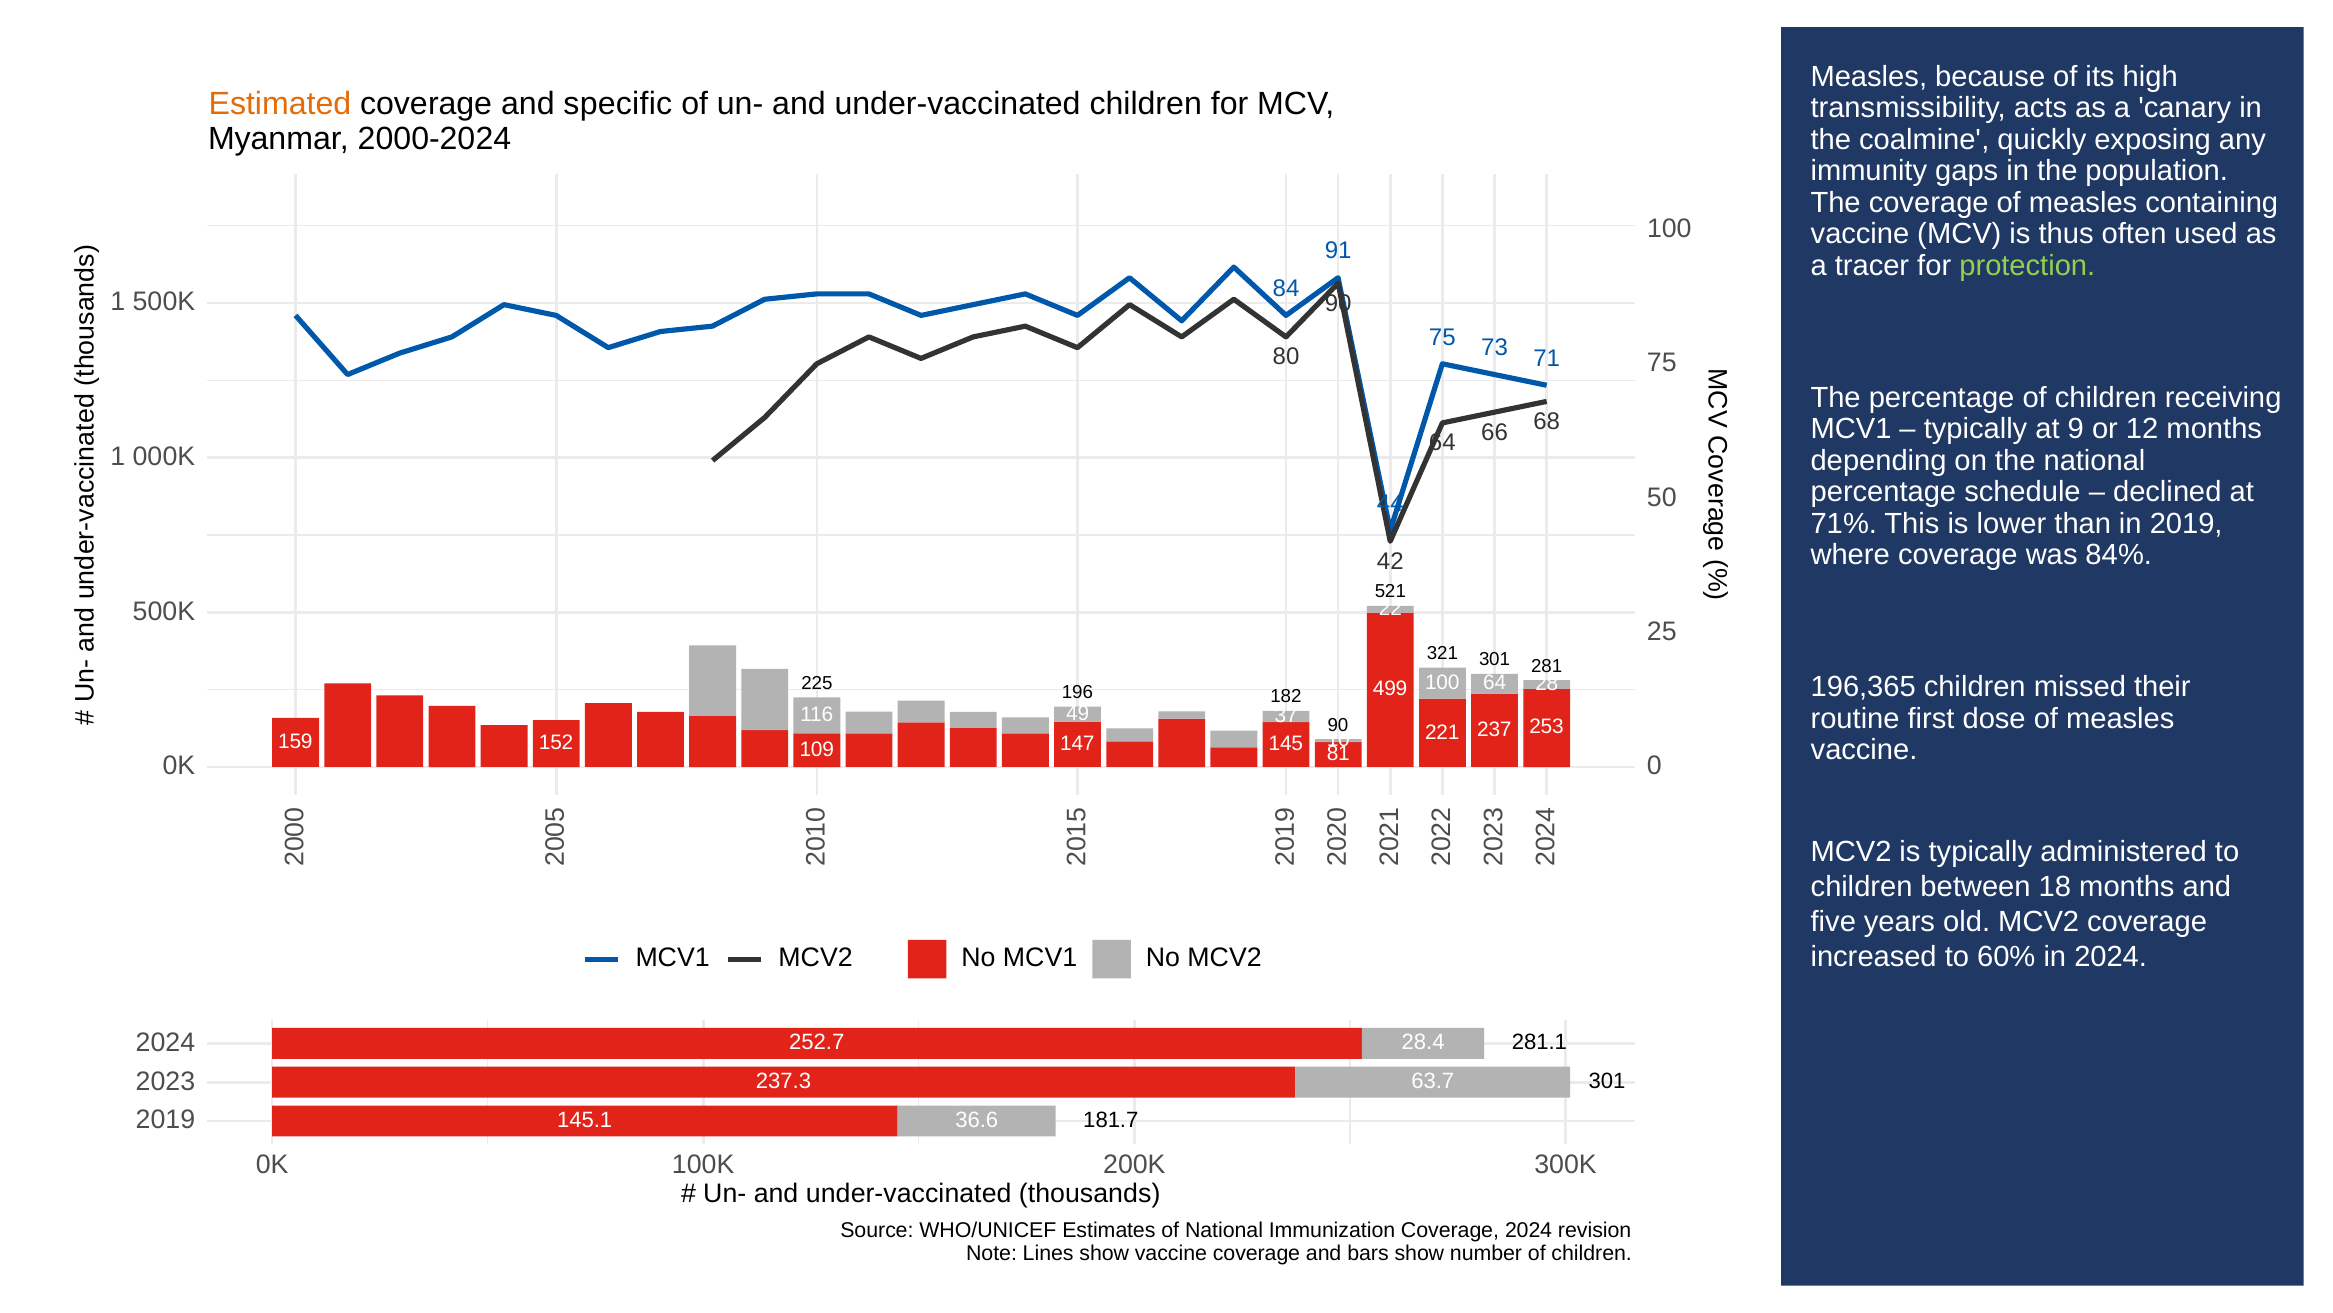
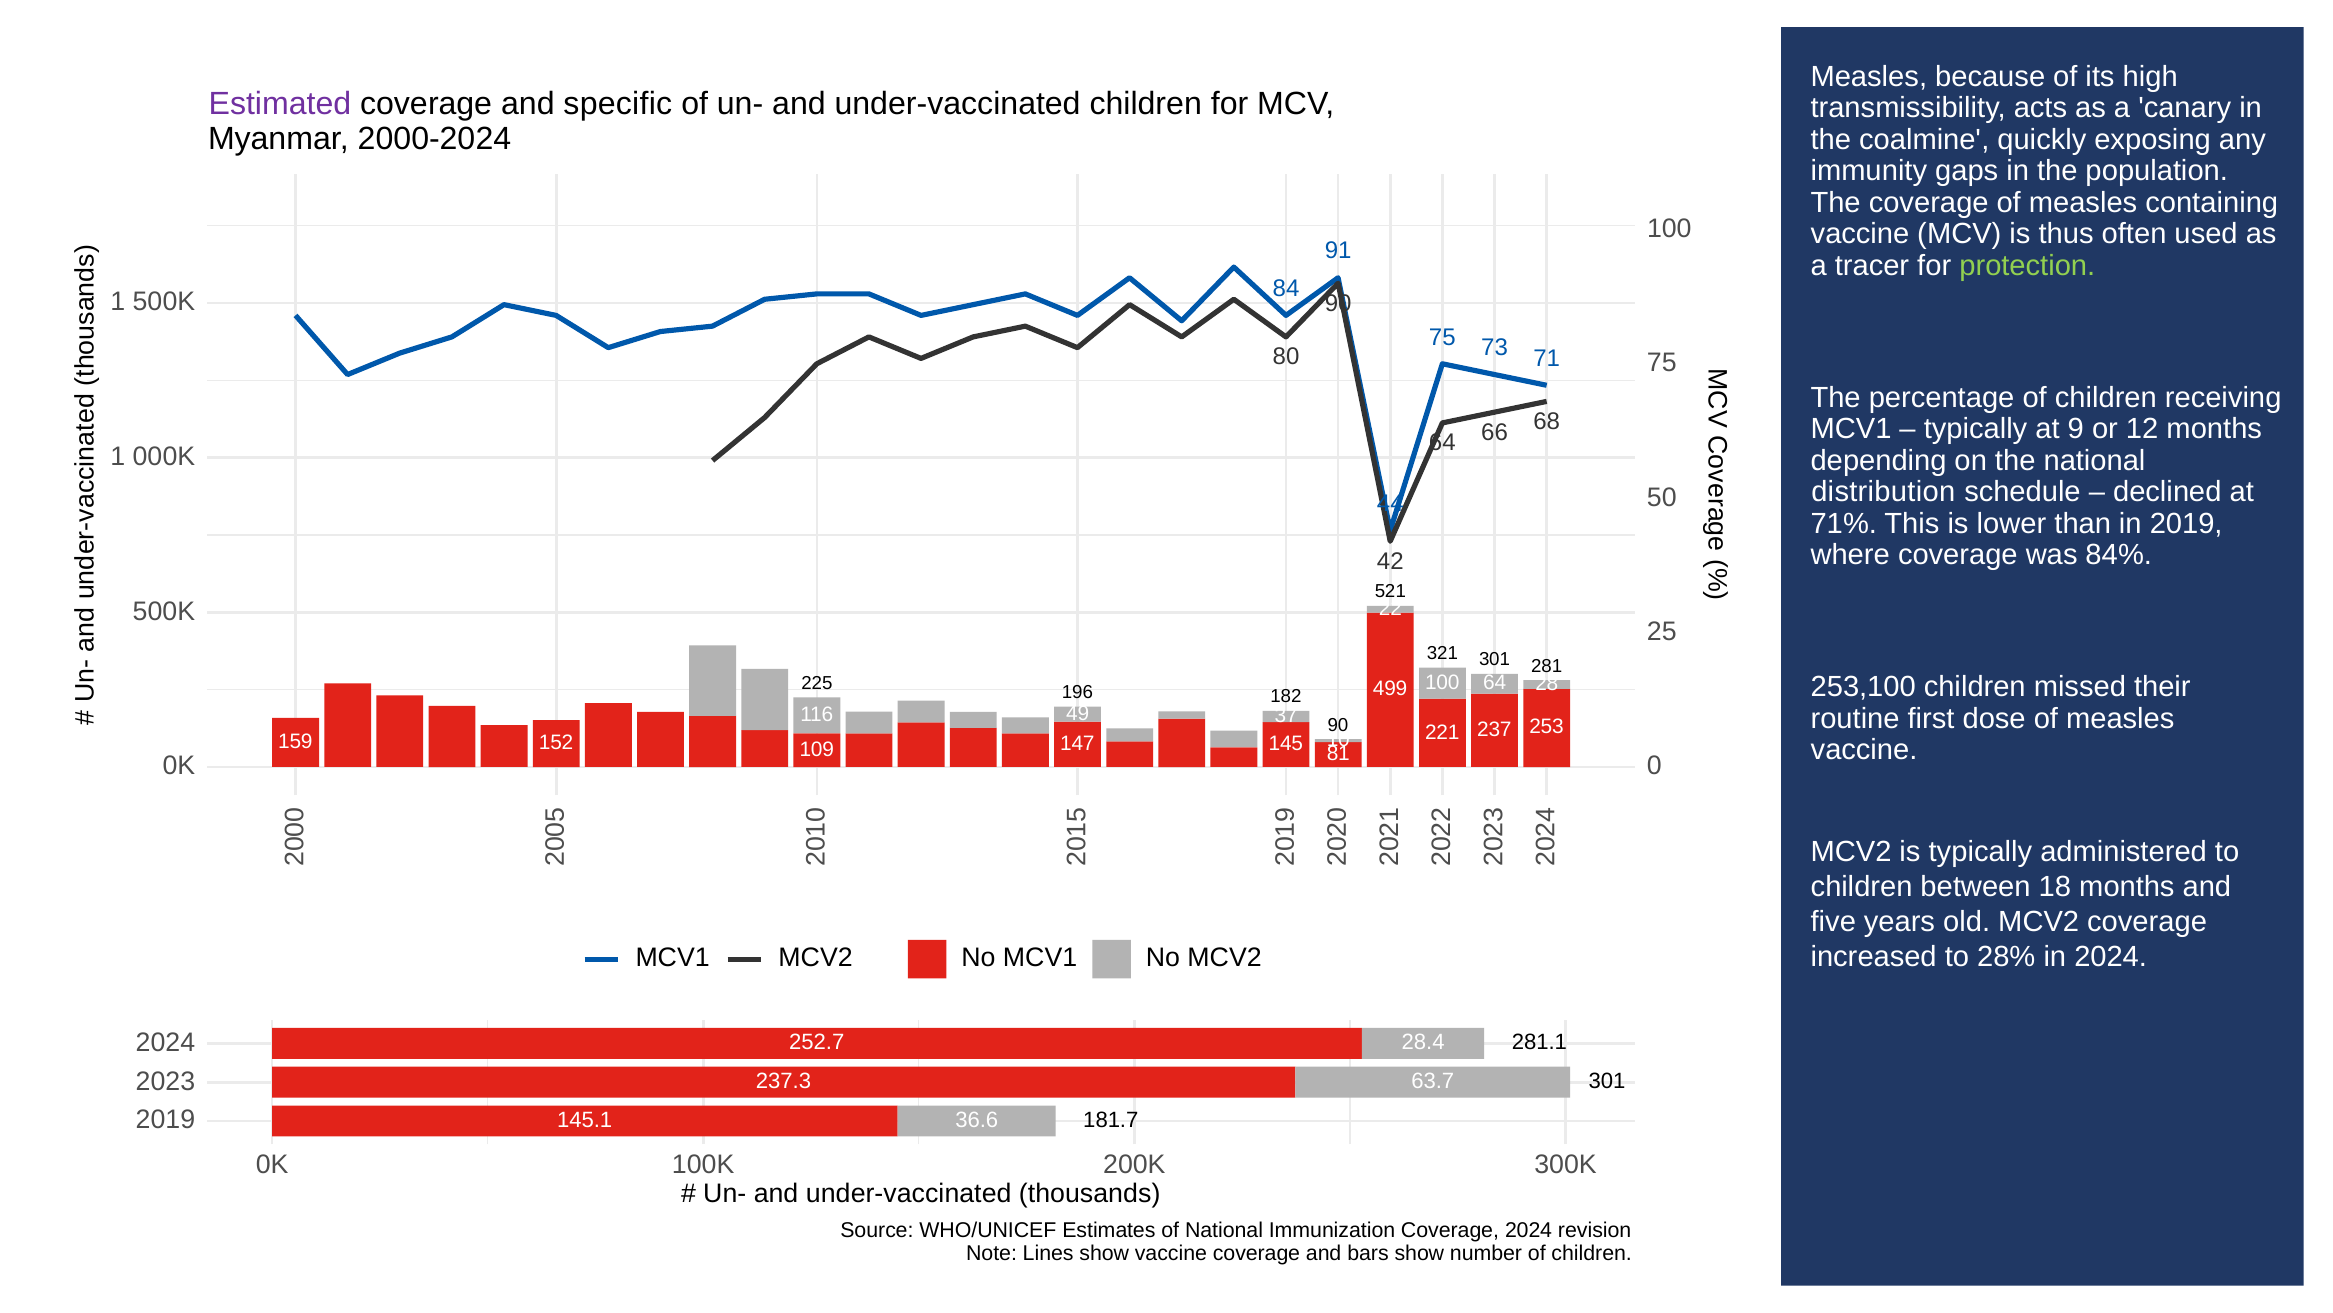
Estimated colour: orange -> purple
percentage at (1883, 492): percentage -> distribution
196,365: 196,365 -> 253,100
60%: 60% -> 28%
